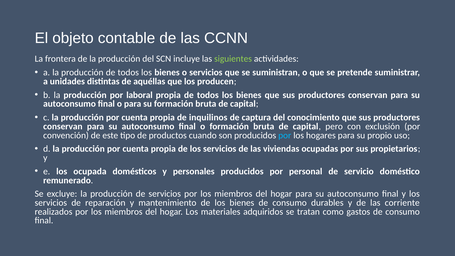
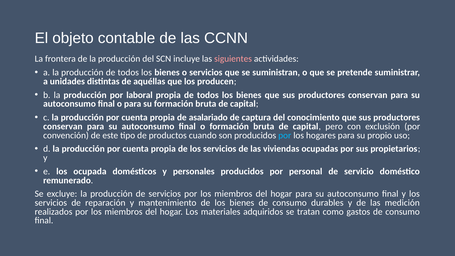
siguientes colour: light green -> pink
inquilinos: inquilinos -> asalariado
corriente: corriente -> medición
